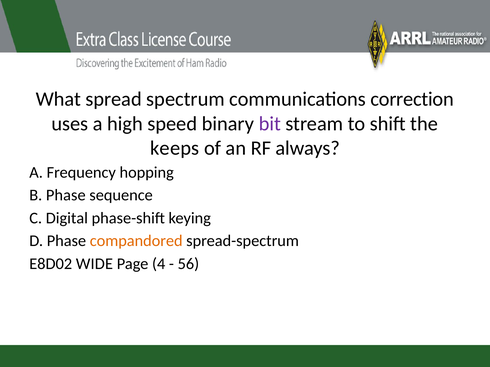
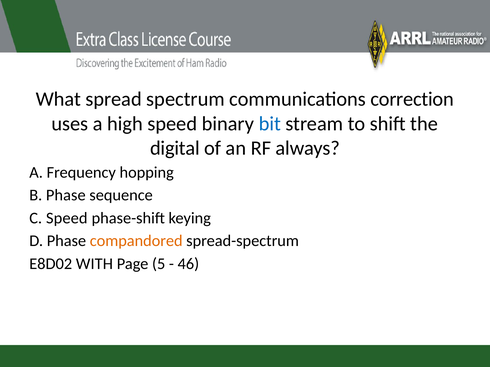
bit colour: purple -> blue
keeps: keeps -> digital
C Digital: Digital -> Speed
WIDE: WIDE -> WITH
4: 4 -> 5
56: 56 -> 46
